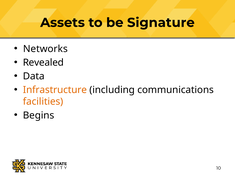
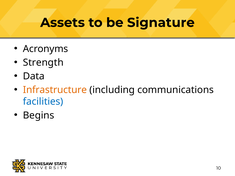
Networks: Networks -> Acronyms
Revealed: Revealed -> Strength
facilities colour: orange -> blue
